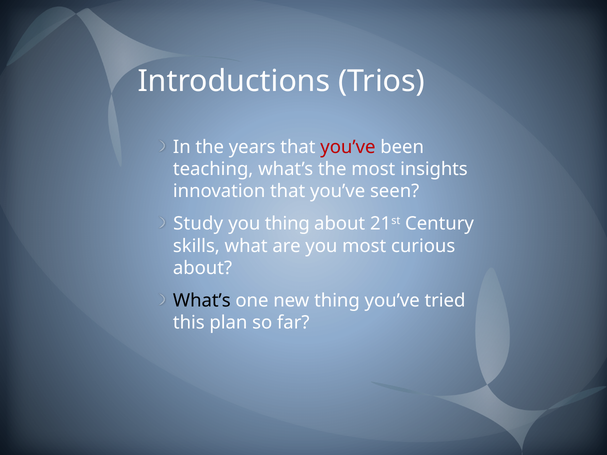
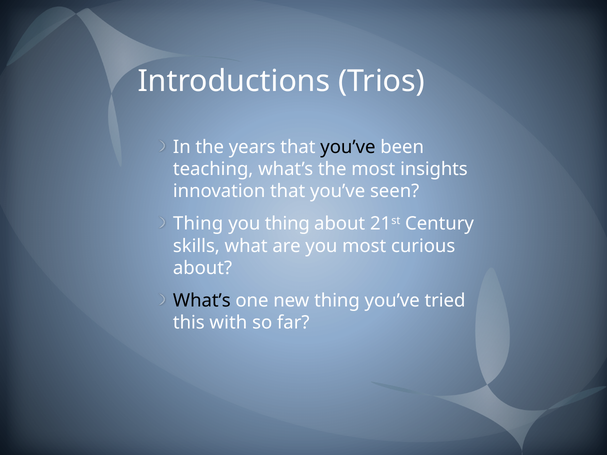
you’ve at (348, 147) colour: red -> black
Study at (198, 224): Study -> Thing
plan: plan -> with
